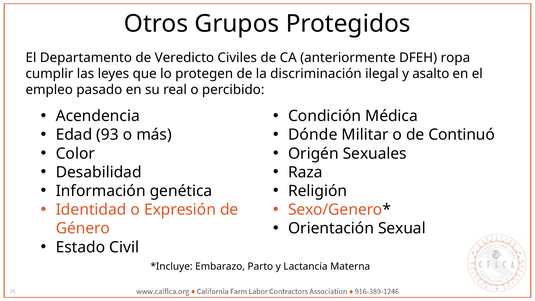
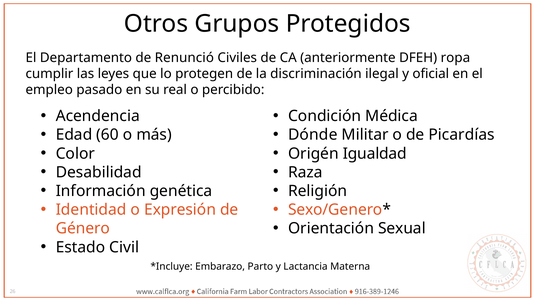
Veredicto: Veredicto -> Renunció
asalto: asalto -> oficial
93: 93 -> 60
Continuó: Continuó -> Picardías
Sexuales: Sexuales -> Igualdad
